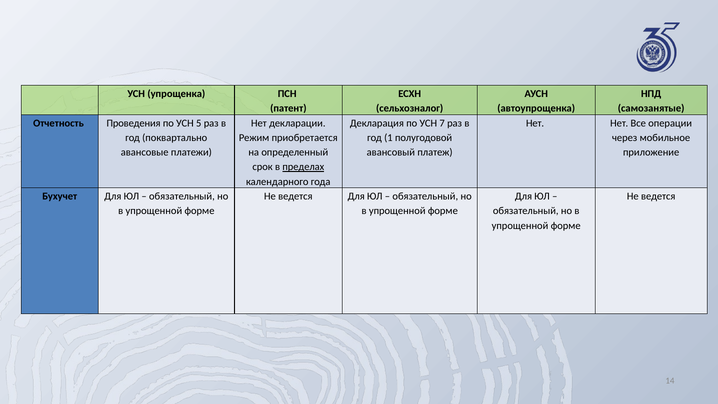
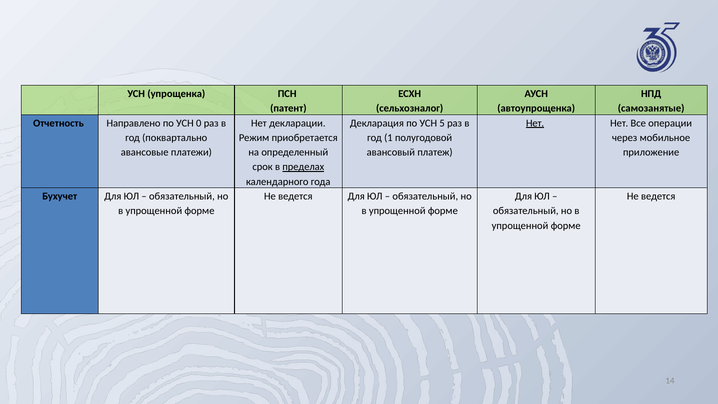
Проведения: Проведения -> Направлено
5: 5 -> 0
7: 7 -> 5
Нет at (535, 123) underline: none -> present
